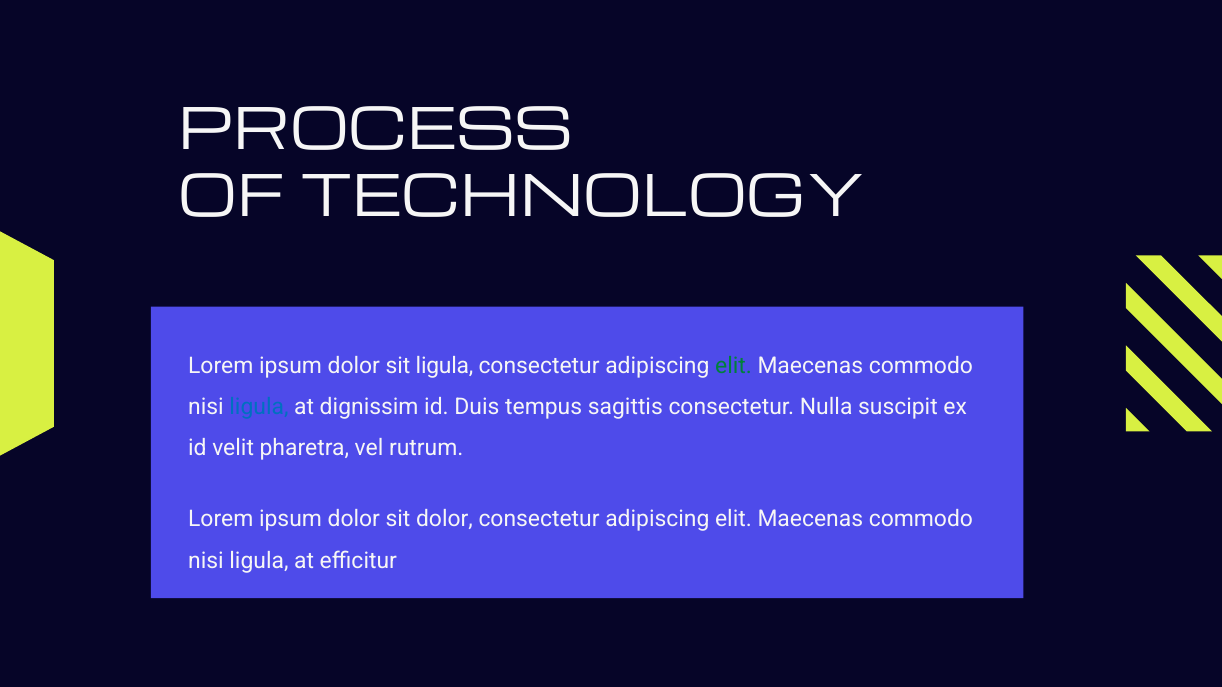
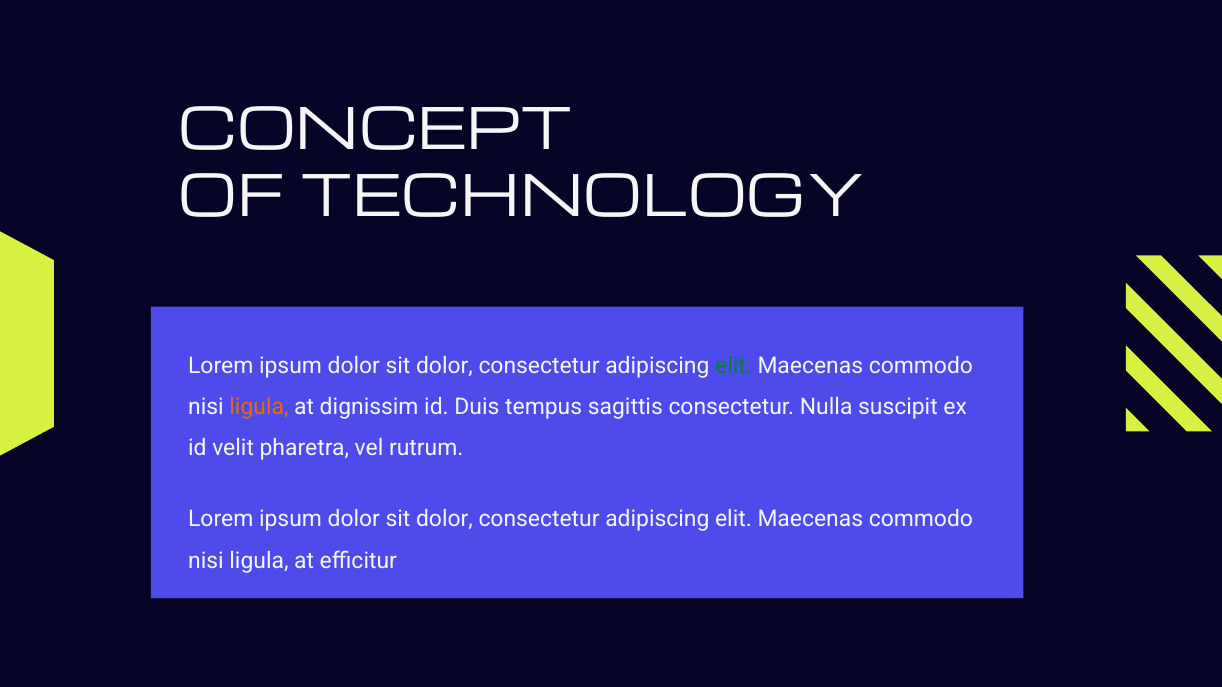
PROCESS: PROCESS -> CONCEPT
ligula at (445, 366): ligula -> dolor
ligula at (259, 407) colour: blue -> orange
